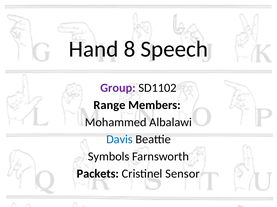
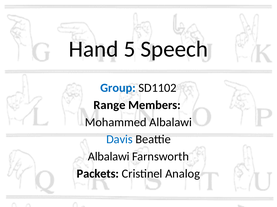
8: 8 -> 5
Group colour: purple -> blue
Symbols at (109, 157): Symbols -> Albalawi
Sensor: Sensor -> Analog
